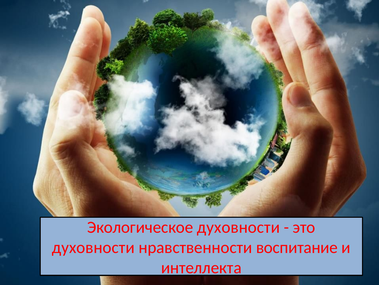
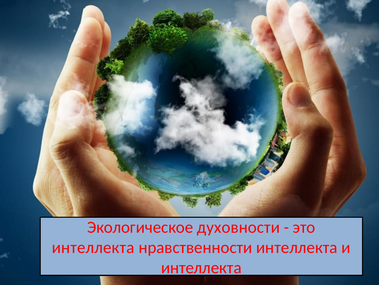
духовности at (93, 247): духовности -> интеллекта
нравственности воспитание: воспитание -> интеллекта
